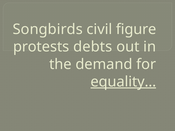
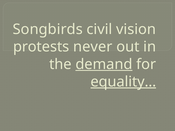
figure: figure -> vision
debts: debts -> never
demand underline: none -> present
